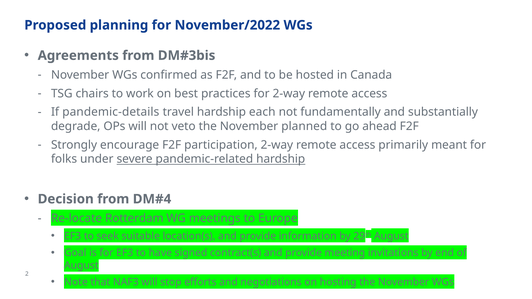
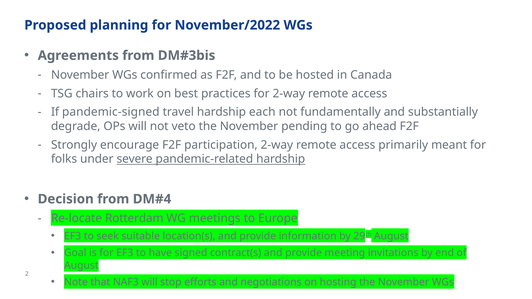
pandemic-details: pandemic-details -> pandemic-signed
planned: planned -> pending
